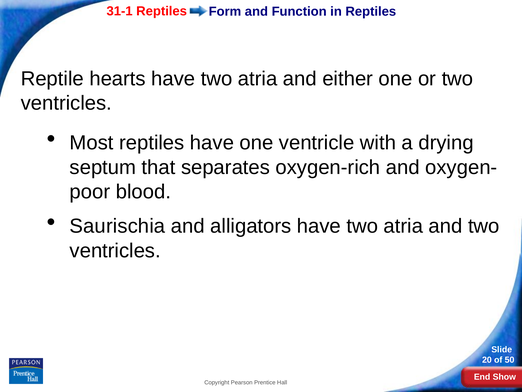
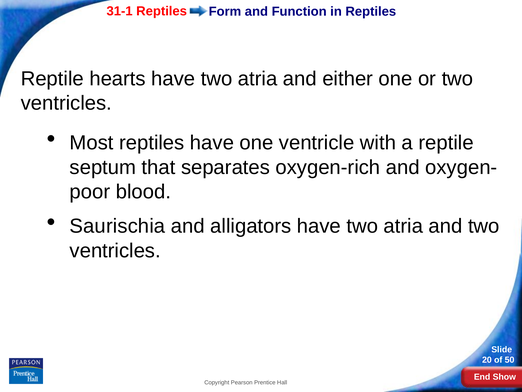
a drying: drying -> reptile
